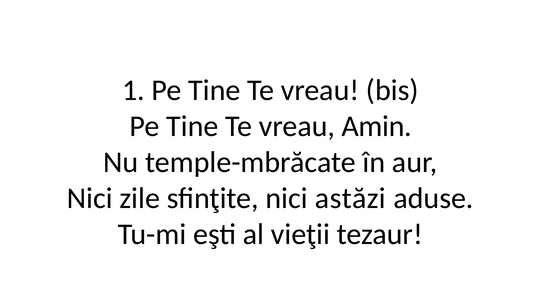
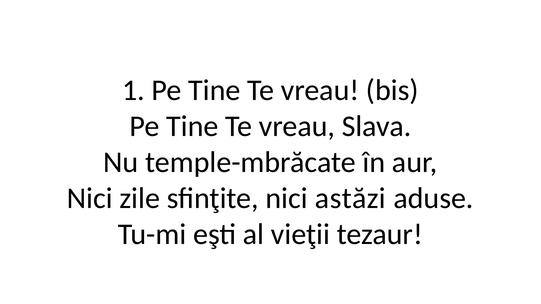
Amin: Amin -> Slava
